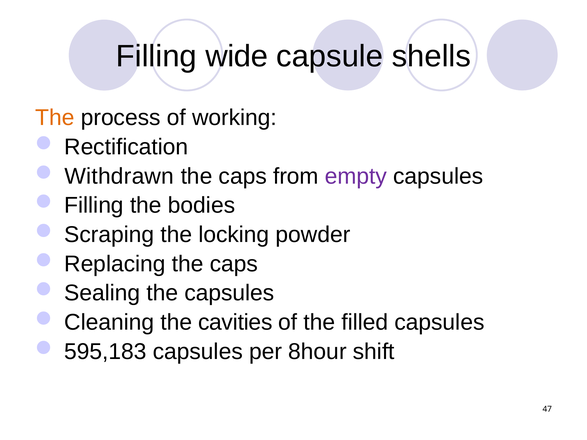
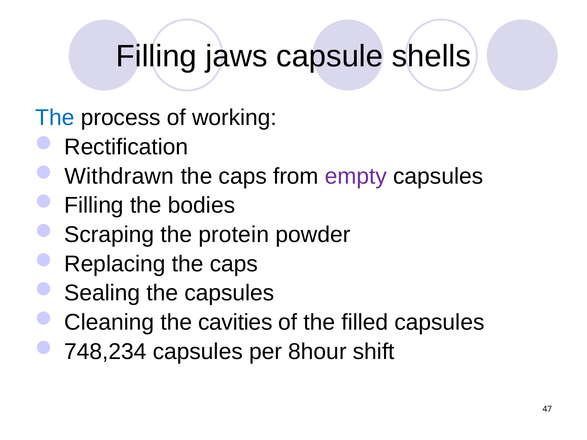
wide: wide -> jaws
The at (55, 118) colour: orange -> blue
locking: locking -> protein
595,183: 595,183 -> 748,234
